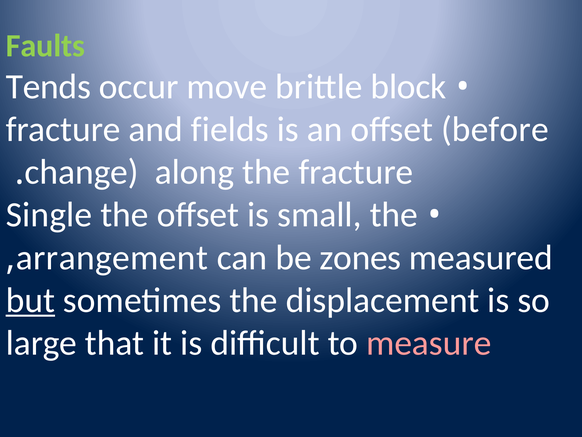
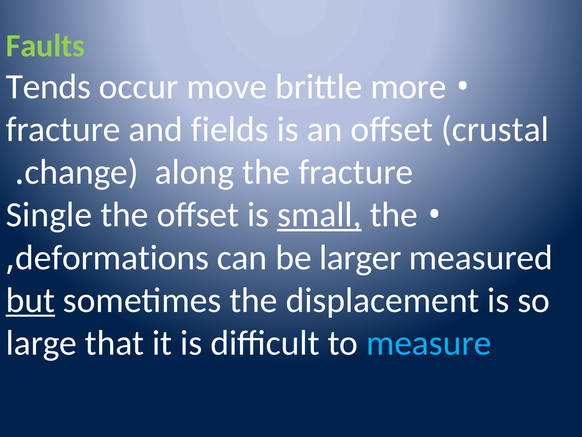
block: block -> more
before: before -> crustal
small underline: none -> present
arrangement: arrangement -> deformations
zones: zones -> larger
measure colour: pink -> light blue
